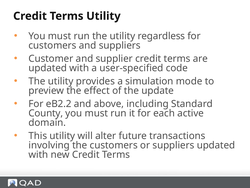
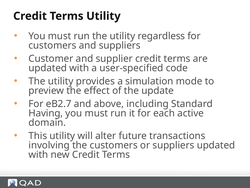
eB2.2: eB2.2 -> eB2.7
County: County -> Having
